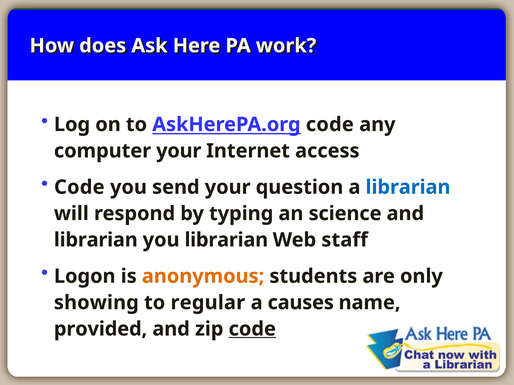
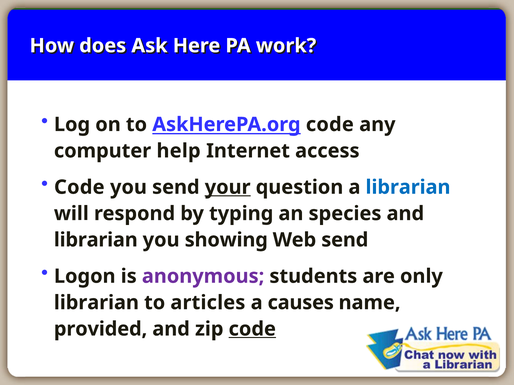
computer your: your -> help
your at (228, 187) underline: none -> present
science: science -> species
you librarian: librarian -> showing
Web staff: staff -> send
anonymous colour: orange -> purple
showing at (96, 303): showing -> librarian
regular: regular -> articles
